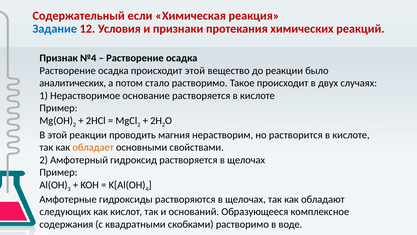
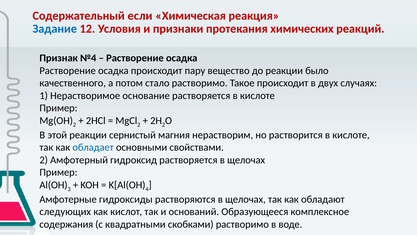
происходит этой: этой -> пару
аналитических: аналитических -> качественного
проводить: проводить -> сернистый
обладает colour: orange -> blue
